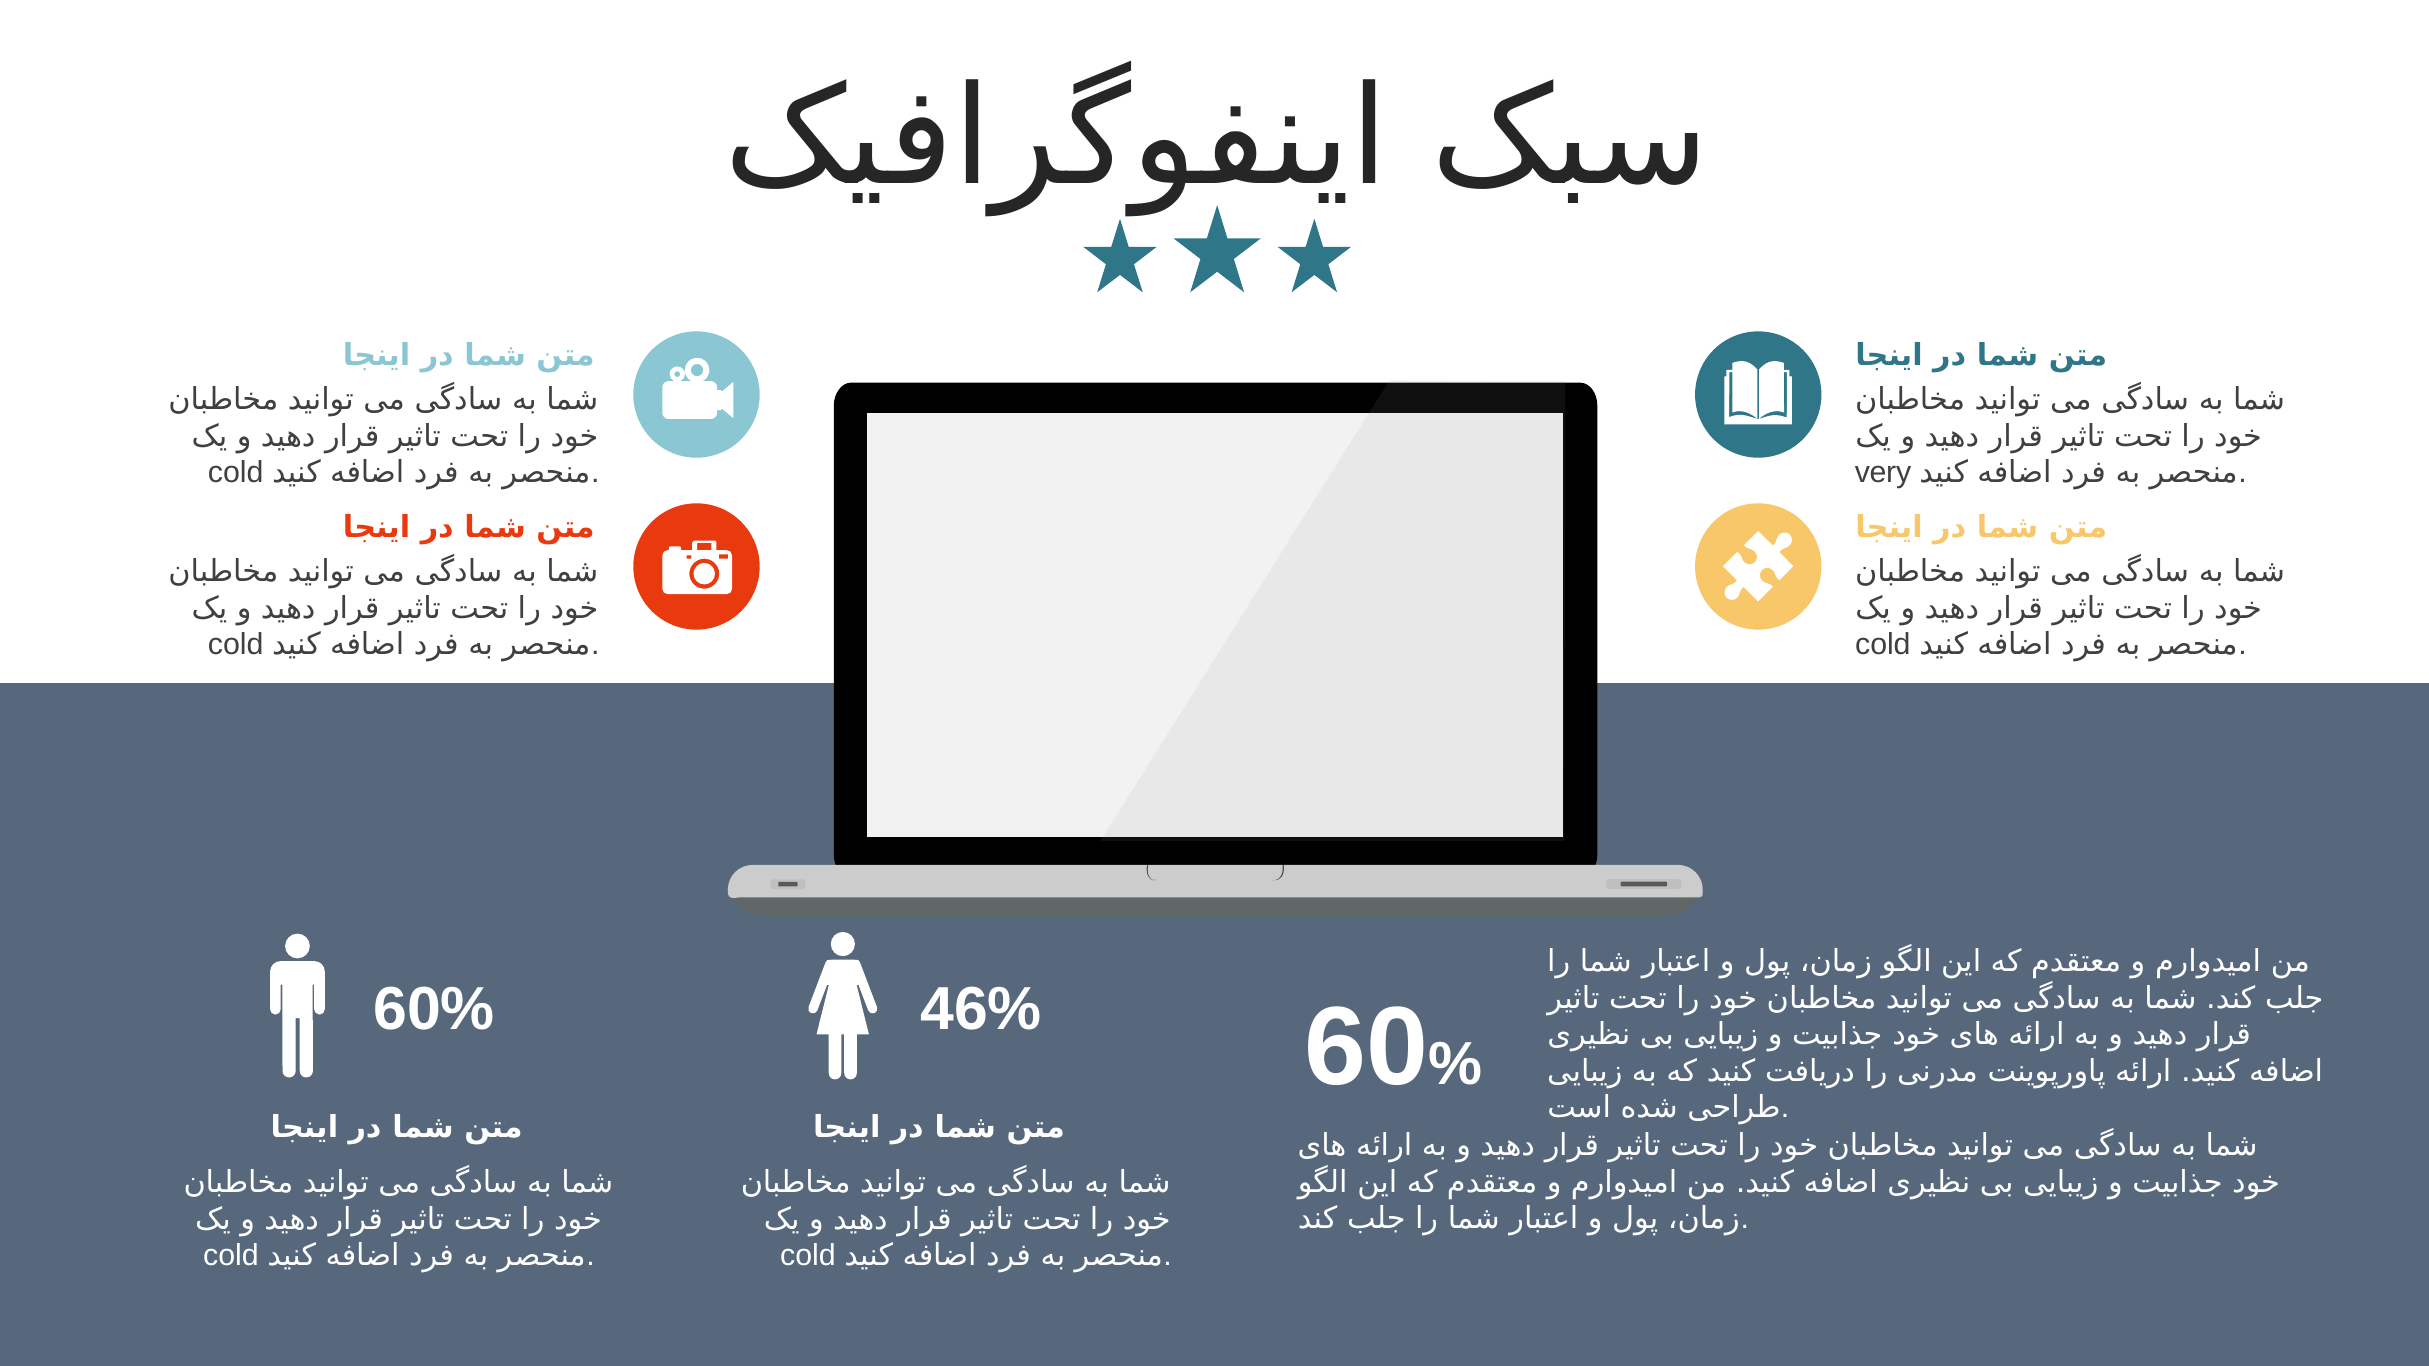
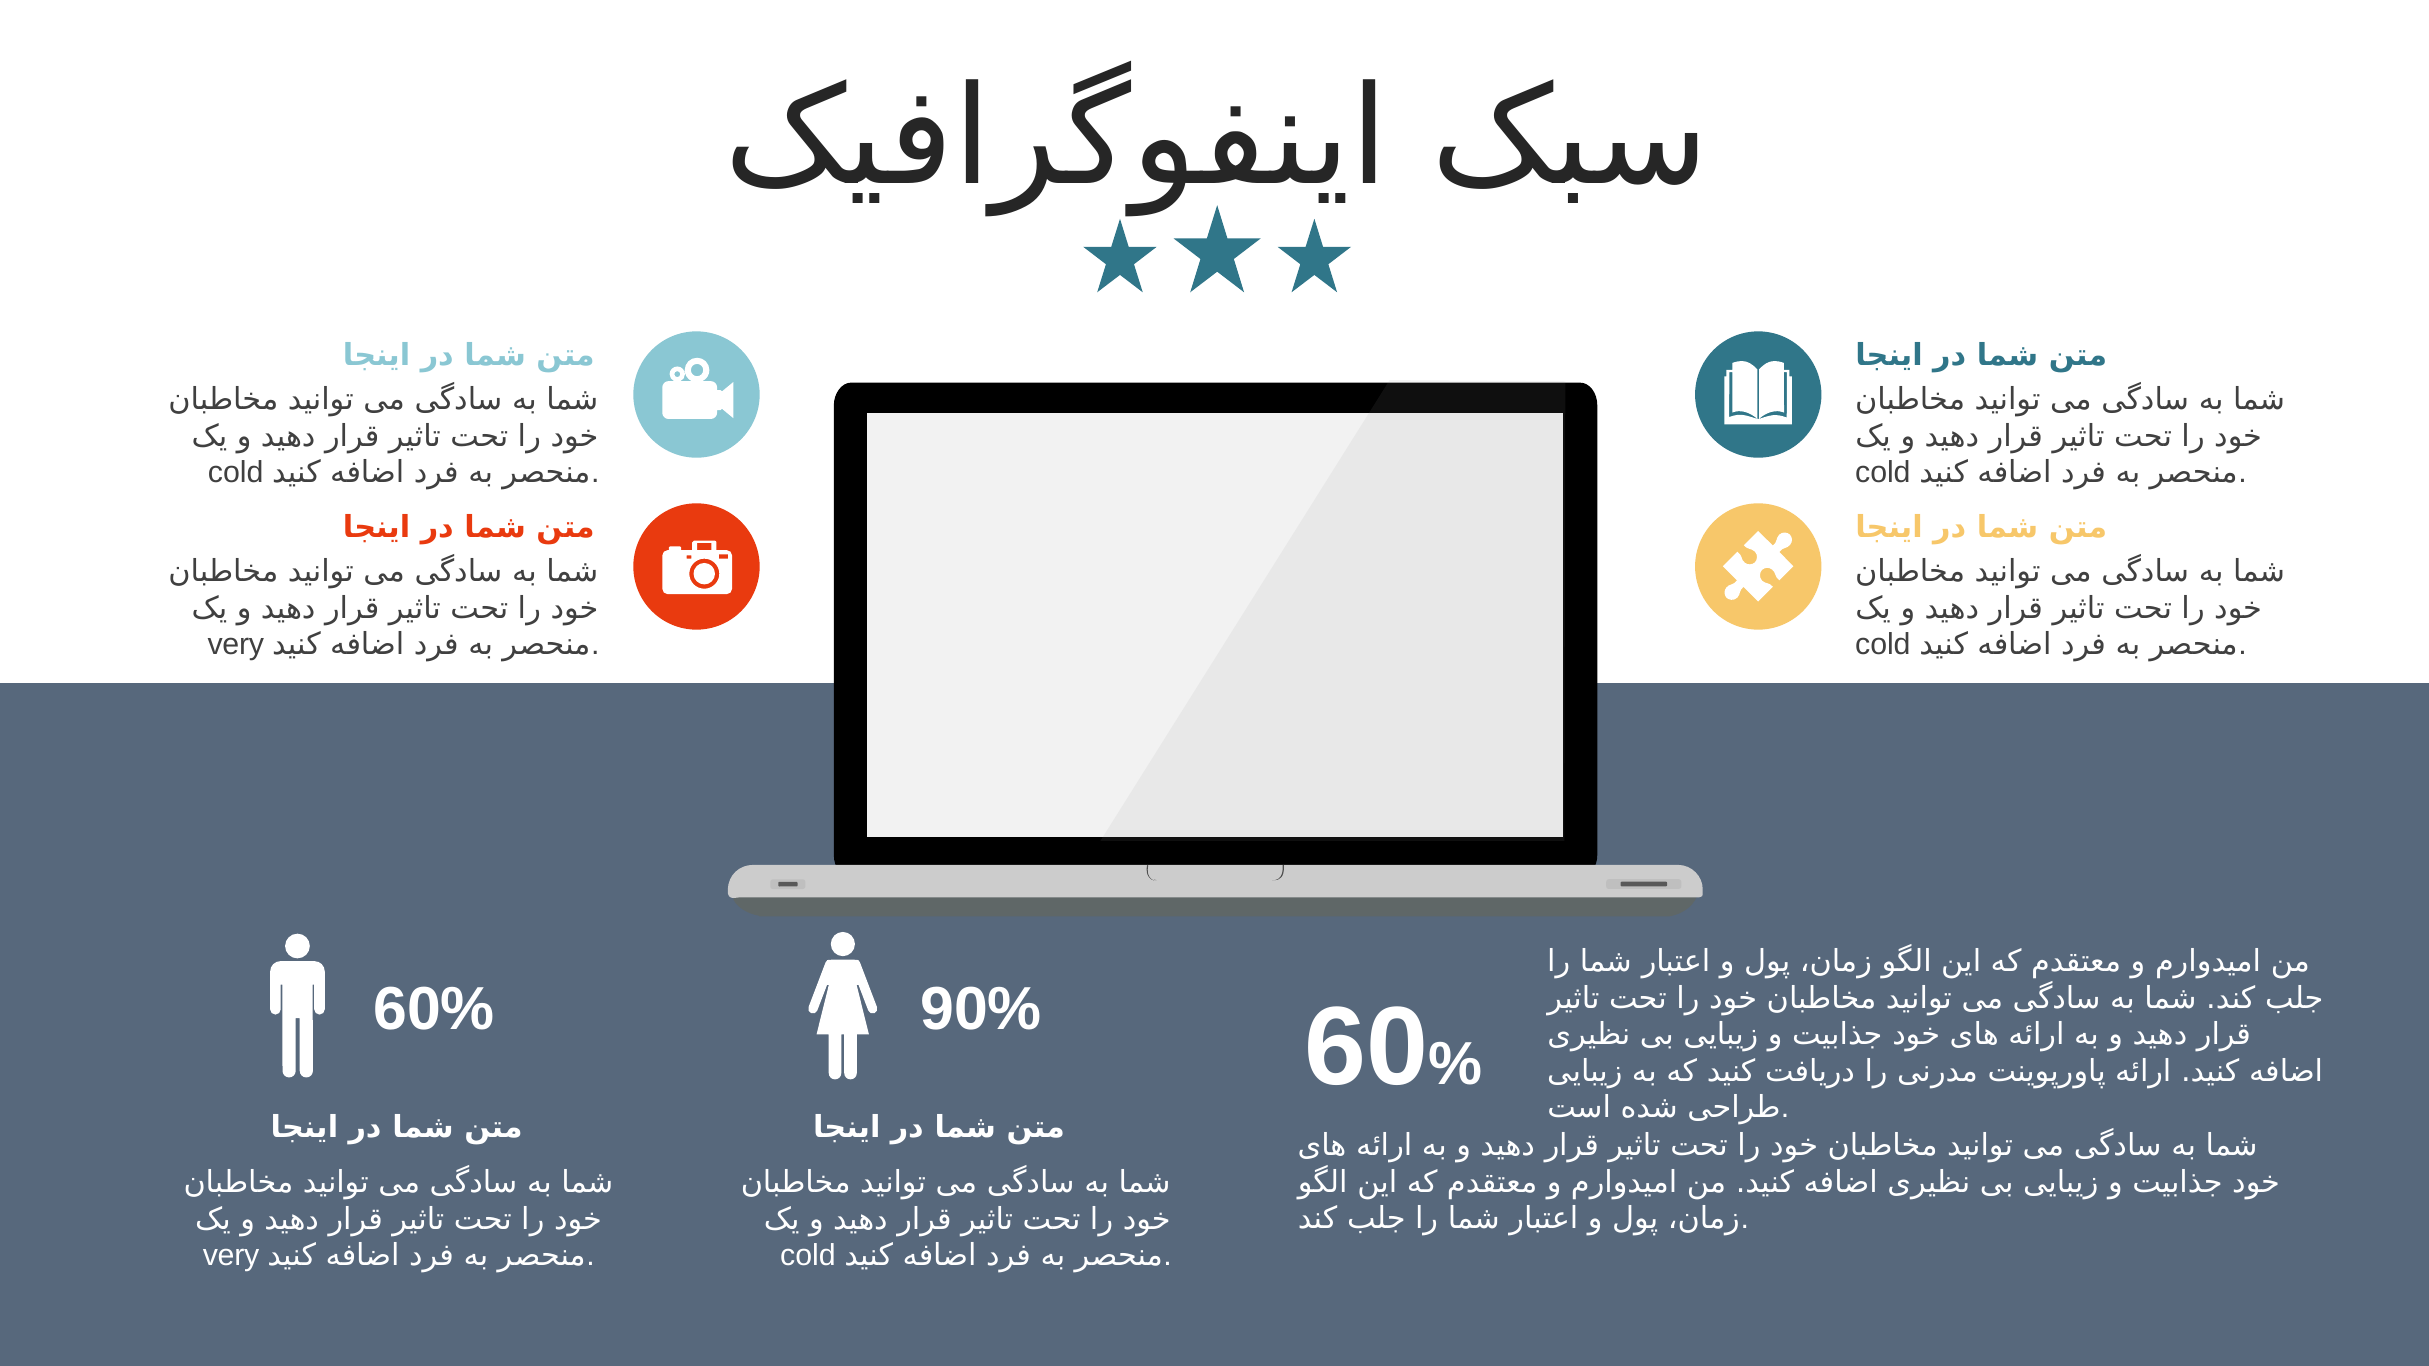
very at (1883, 473): very -> cold
cold at (236, 645): cold -> very
46%: 46% -> 90%
cold at (231, 1256): cold -> very
